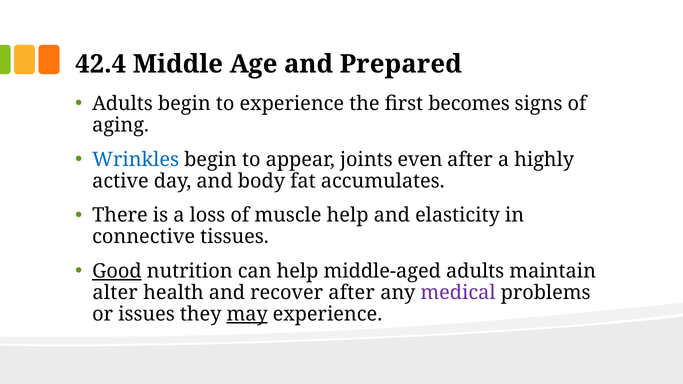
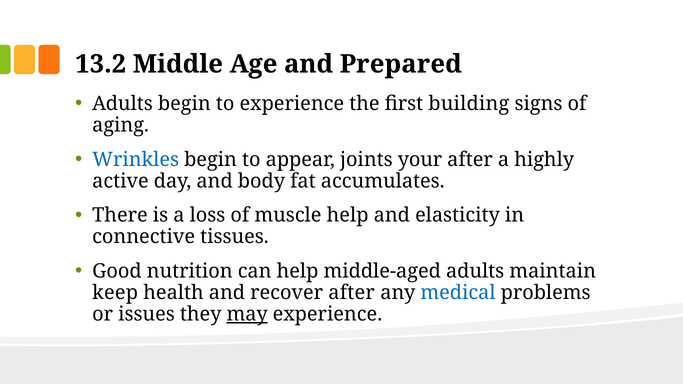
42.4: 42.4 -> 13.2
becomes: becomes -> building
even: even -> your
Good underline: present -> none
alter: alter -> keep
medical colour: purple -> blue
